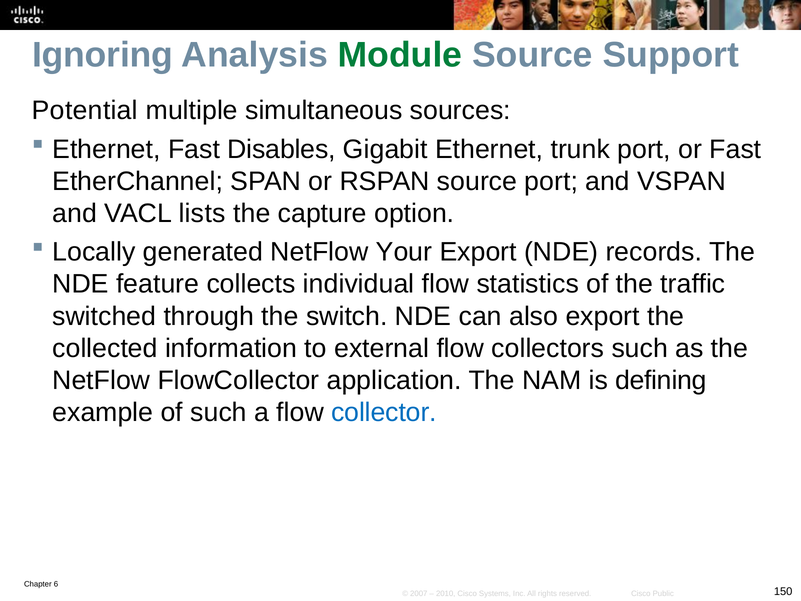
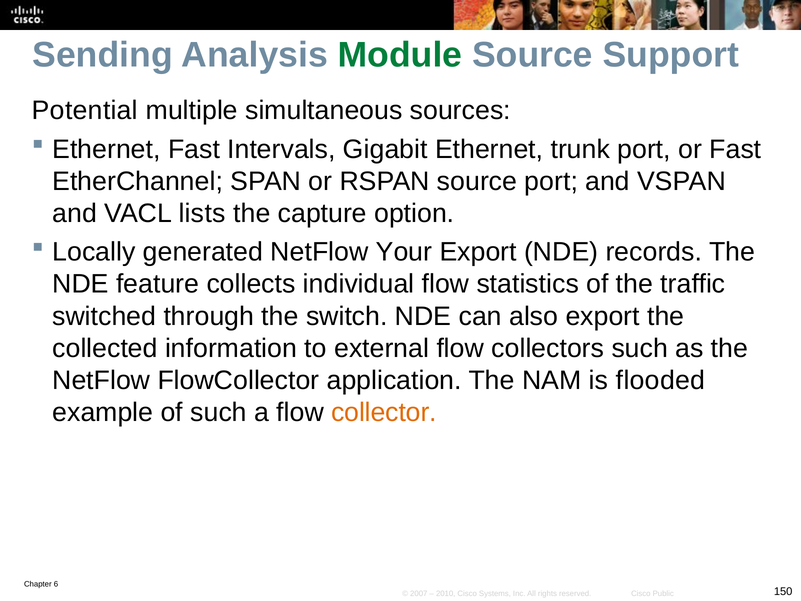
Ignoring: Ignoring -> Sending
Disables: Disables -> Intervals
defining: defining -> flooded
collector colour: blue -> orange
